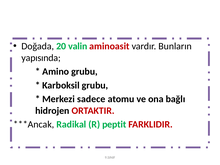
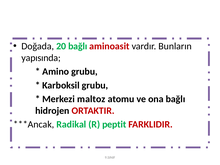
20 valin: valin -> bağlı
sadece: sadece -> maltoz
